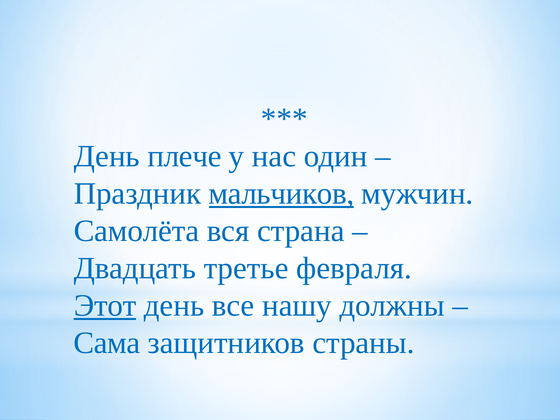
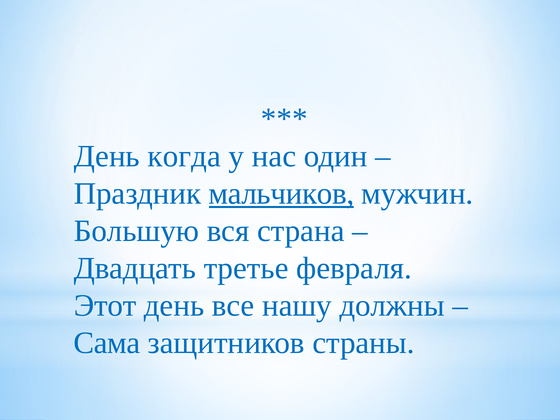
плече: плече -> когда
Самолёта: Самолёта -> Большую
Этот underline: present -> none
